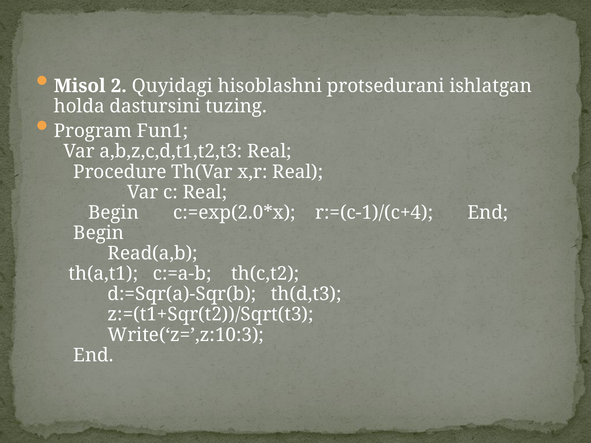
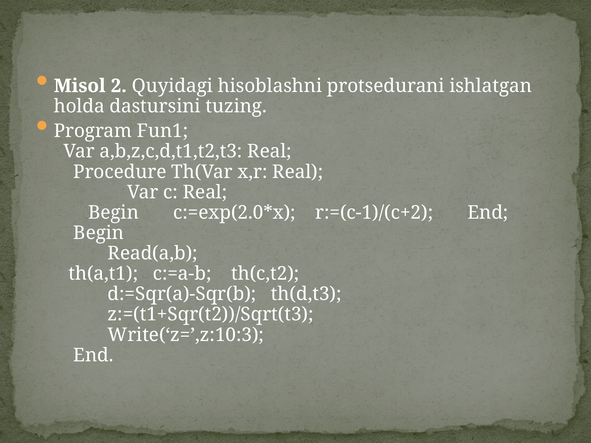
r:=(c-1)/(c+4: r:=(c-1)/(c+4 -> r:=(c-1)/(c+2
